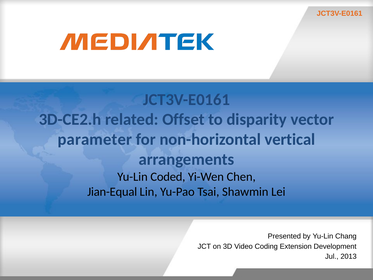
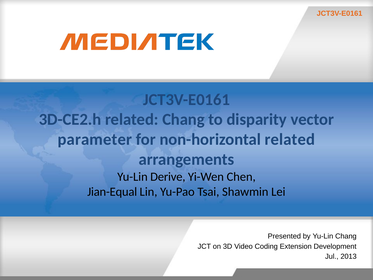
related Offset: Offset -> Chang
non-horizontal vertical: vertical -> related
Coded: Coded -> Derive
